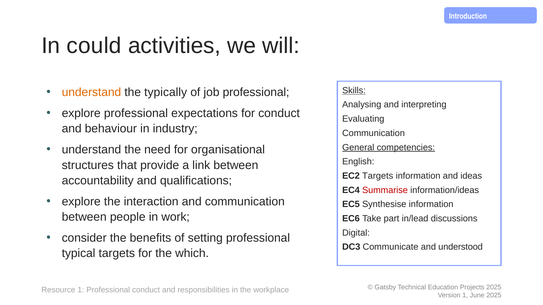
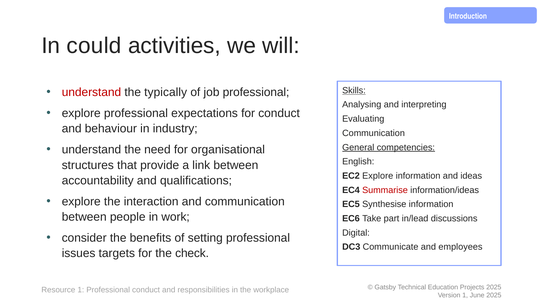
understand at (91, 92) colour: orange -> red
EC2 Targets: Targets -> Explore
understood: understood -> employees
typical: typical -> issues
which: which -> check
